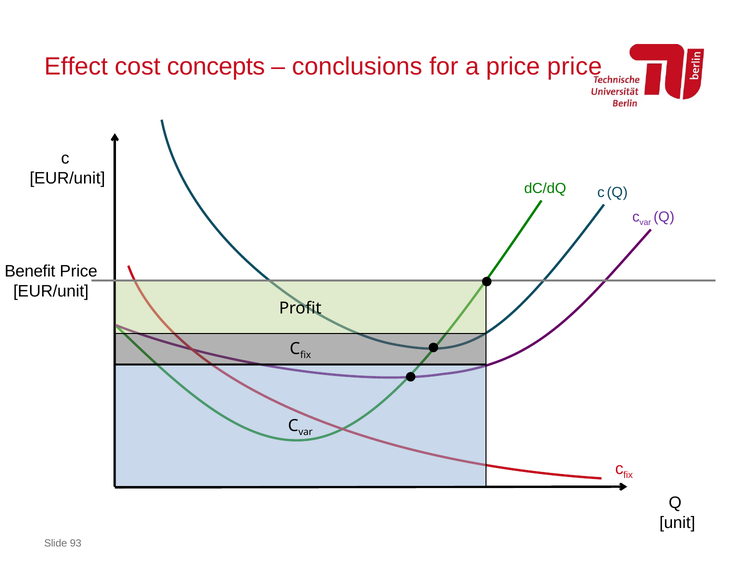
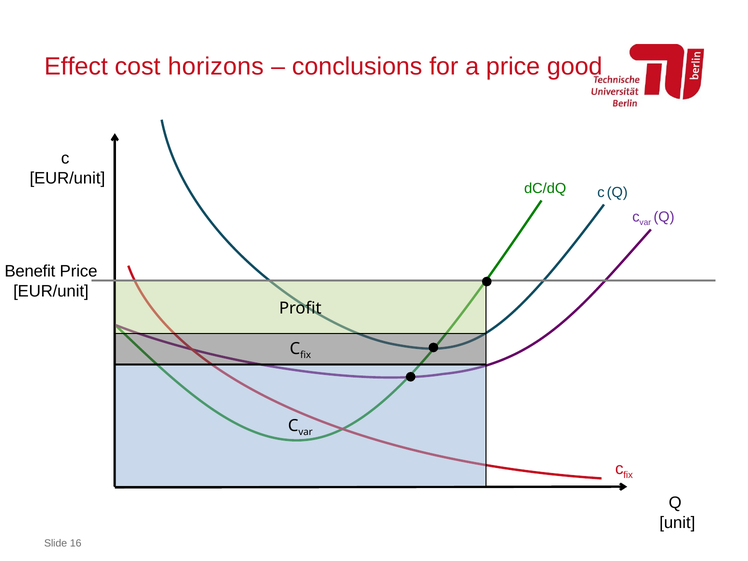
concepts: concepts -> horizons
price price: price -> good
93: 93 -> 16
